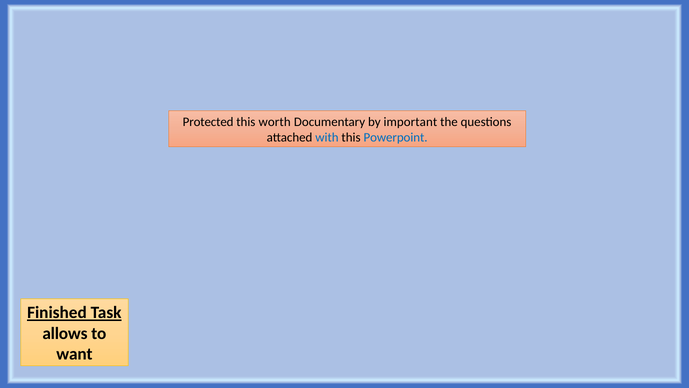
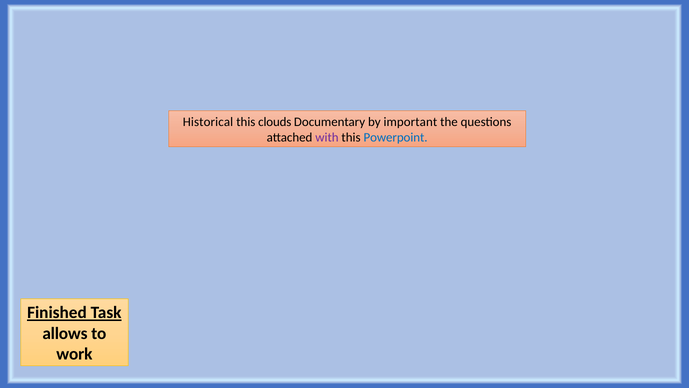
Protected: Protected -> Historical
worth: worth -> clouds
with colour: blue -> purple
want: want -> work
